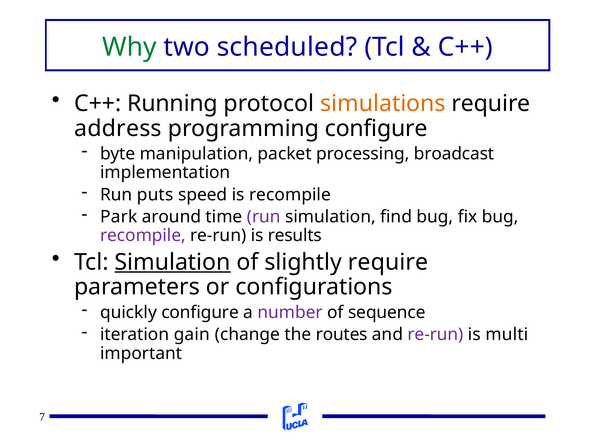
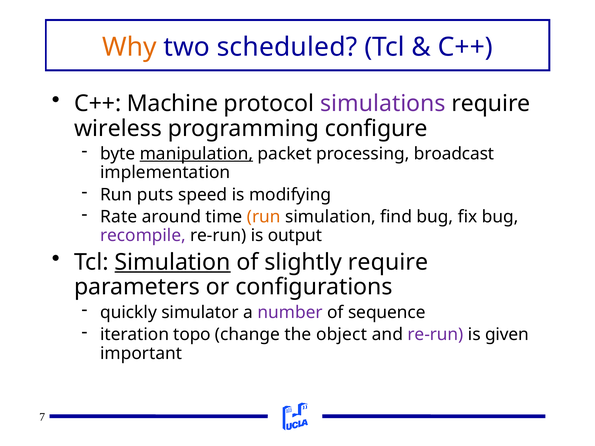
Why colour: green -> orange
Running: Running -> Machine
simulations colour: orange -> purple
address: address -> wireless
manipulation underline: none -> present
is recompile: recompile -> modifying
Park: Park -> Rate
run at (264, 217) colour: purple -> orange
results: results -> output
quickly configure: configure -> simulator
gain: gain -> topo
routes: routes -> object
multi: multi -> given
